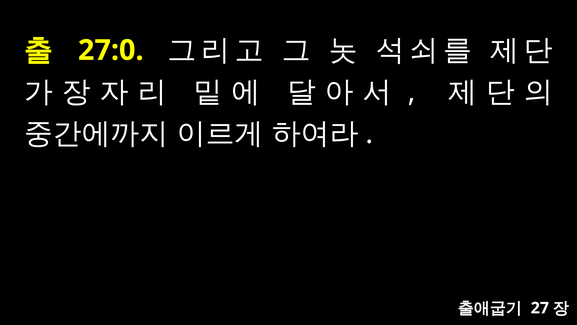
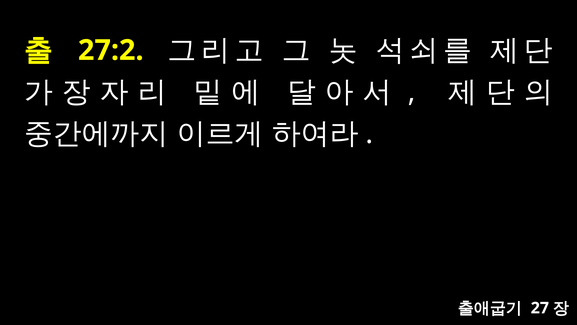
27:0: 27:0 -> 27:2
